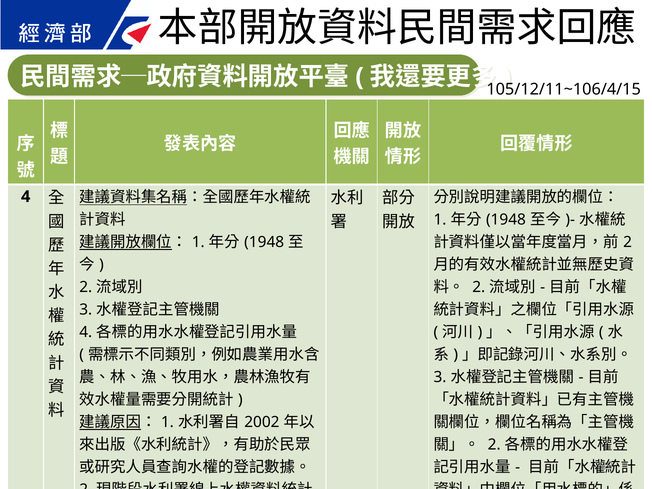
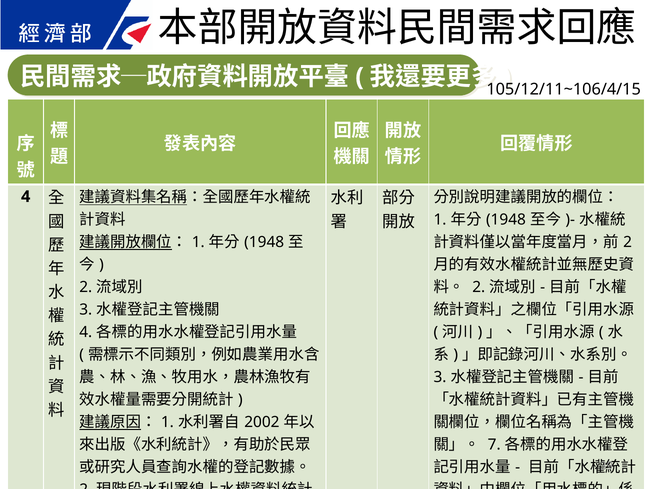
2 at (494, 444): 2 -> 7
